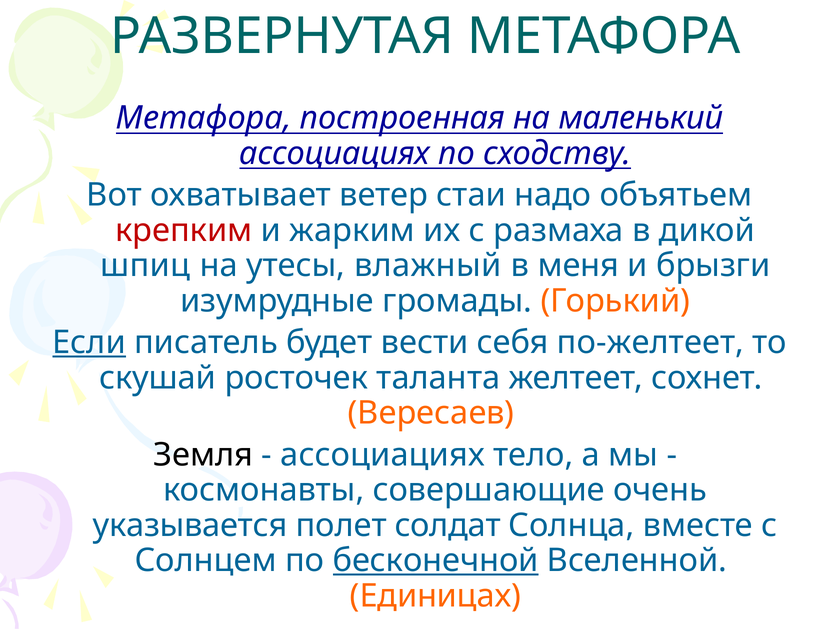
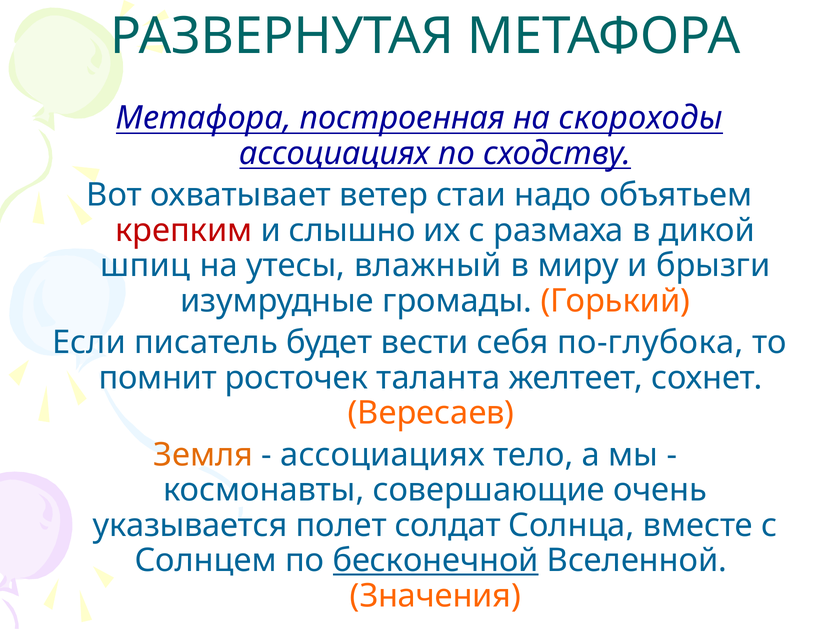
маленький: маленький -> скороходы
жарким: жарким -> слышно
меня: меня -> миру
Если underline: present -> none
по-желтеет: по-желтеет -> по-глубока
скушай: скушай -> помнит
Земля colour: black -> orange
Единицах: Единицах -> Значения
